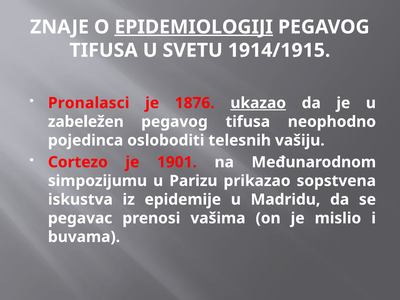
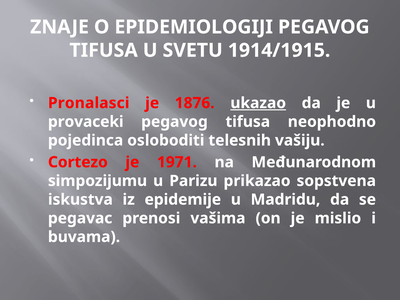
EPIDEMIOLOGIJI underline: present -> none
zabeležen: zabeležen -> provaceki
1901: 1901 -> 1971
